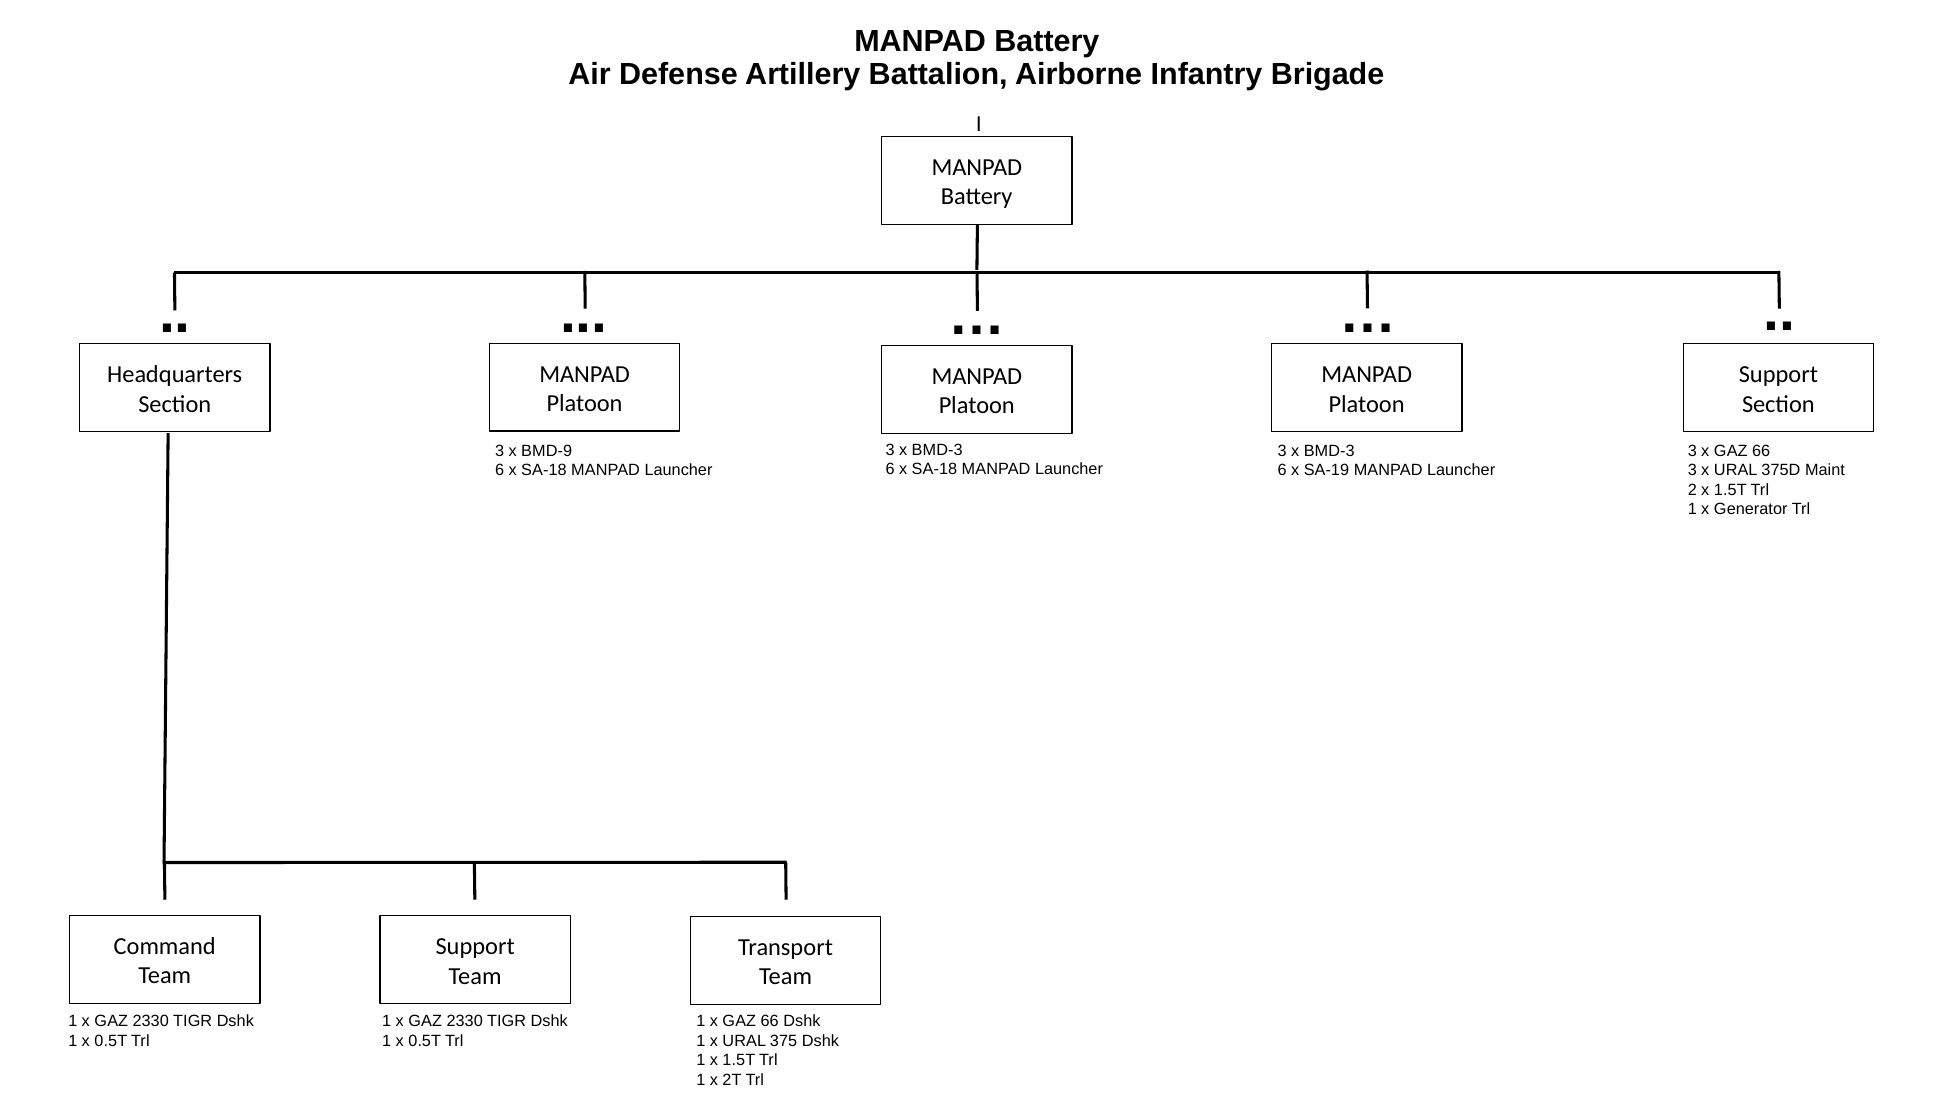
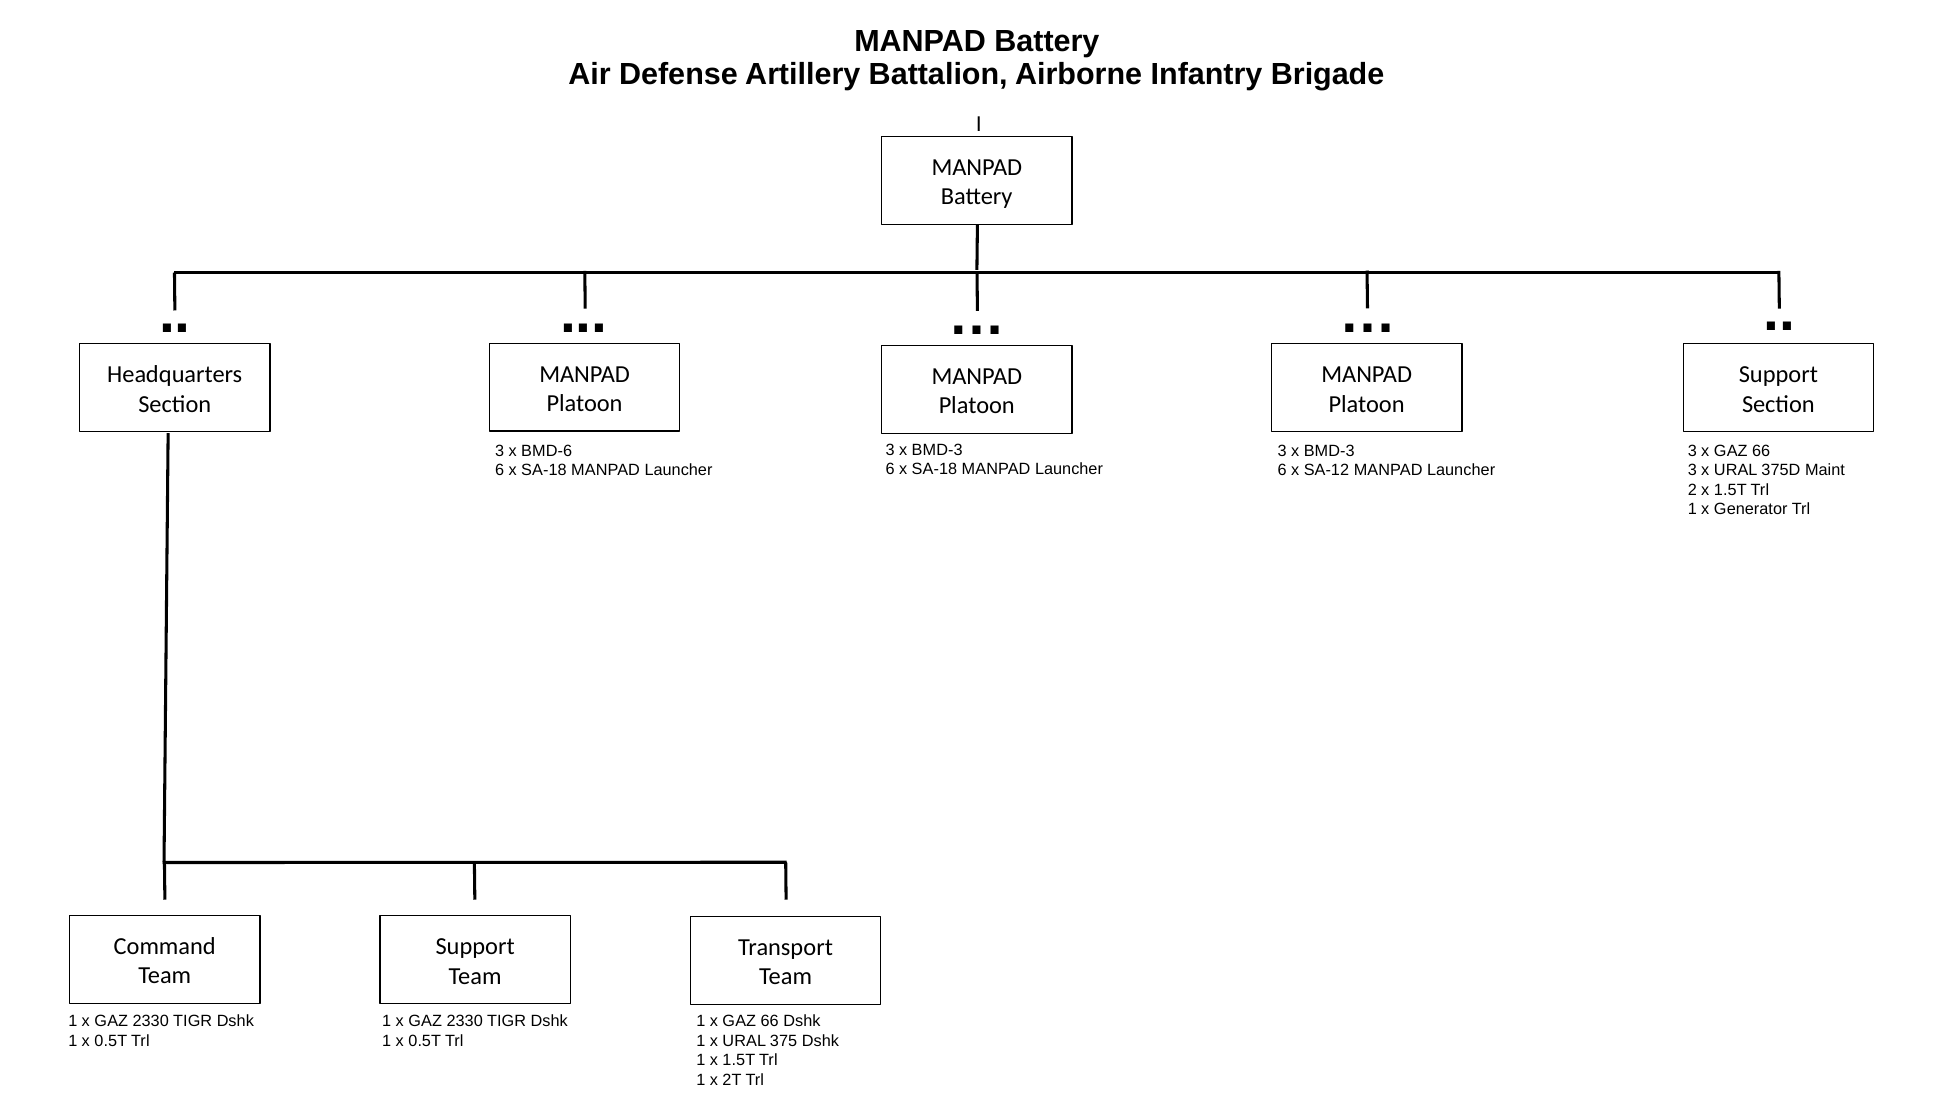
BMD-9: BMD-9 -> BMD-6
SA-19: SA-19 -> SA-12
